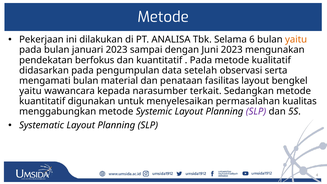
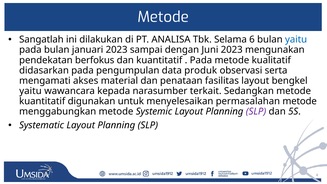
Pekerjaan: Pekerjaan -> Sangatlah
yaitu at (296, 40) colour: orange -> blue
setelah: setelah -> produk
mengamati bulan: bulan -> akses
permasalahan kualitas: kualitas -> metode
